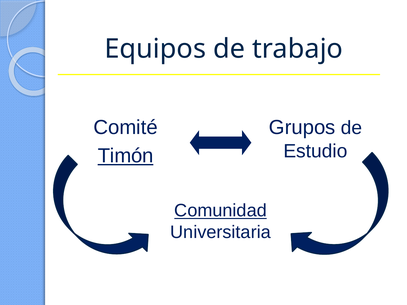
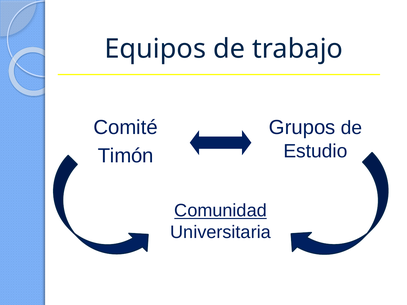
Timón underline: present -> none
